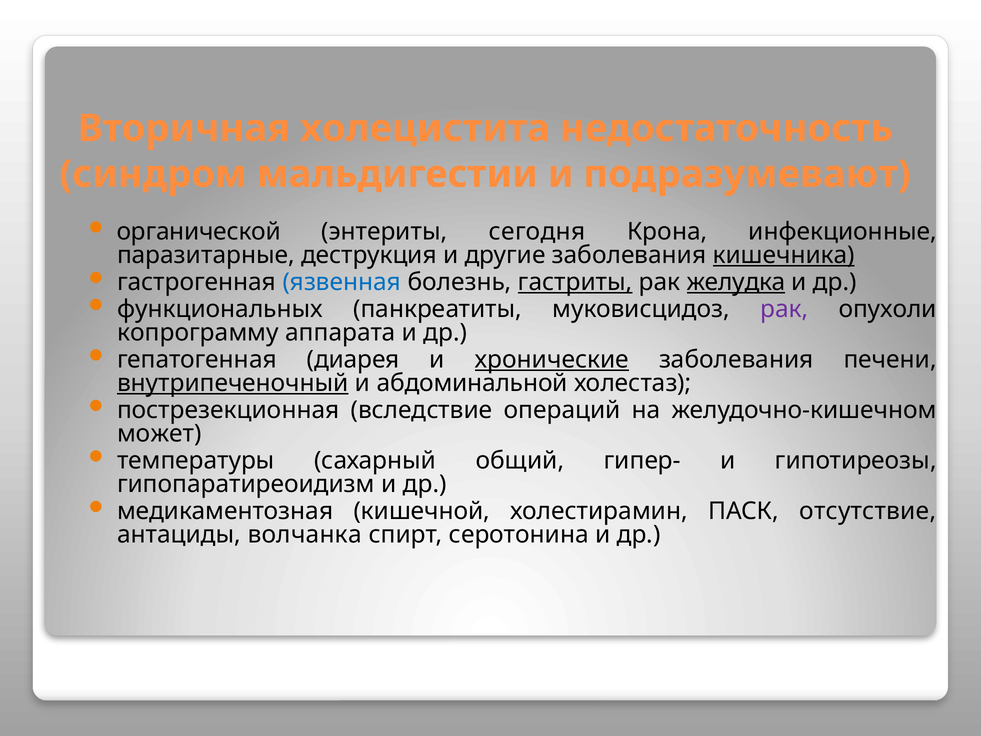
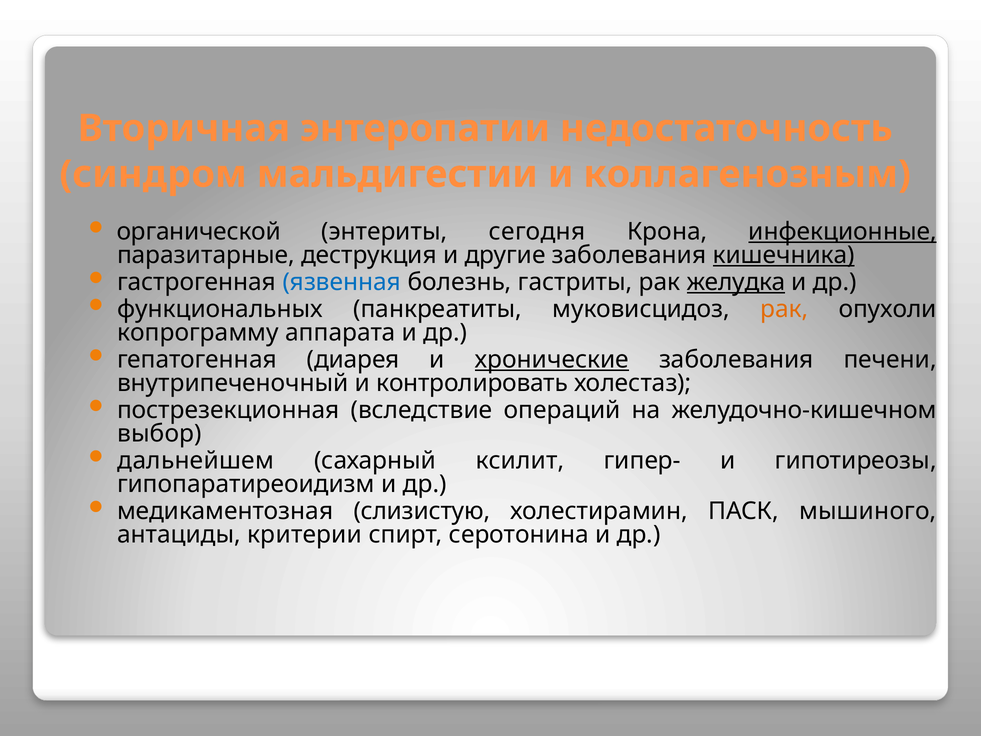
холецистита: холецистита -> энтеропатии
подразумевают: подразумевают -> коллагенозным
инфекционные underline: none -> present
гастриты underline: present -> none
рак at (784, 309) colour: purple -> orange
внутрипеченочный underline: present -> none
абдоминальной: абдоминальной -> контролировать
может: может -> выбор
температуры: температуры -> дальнейшем
общий: общий -> ксилит
кишечной: кишечной -> слизистую
отсутствие: отсутствие -> мышиного
волчанка: волчанка -> критерии
